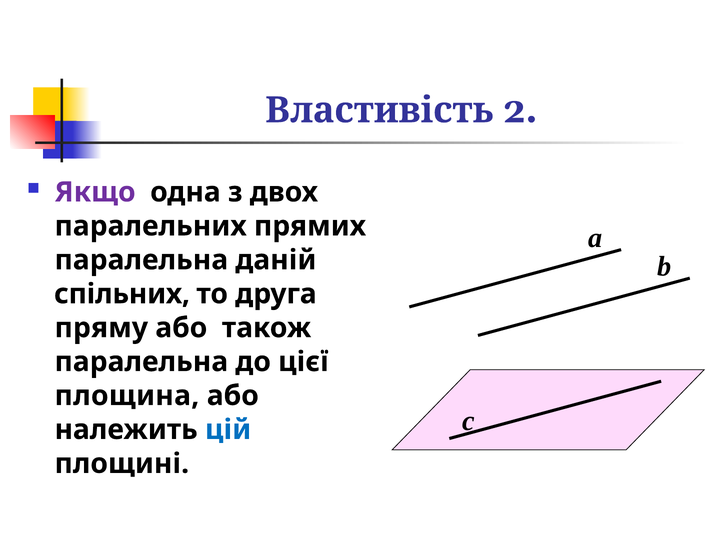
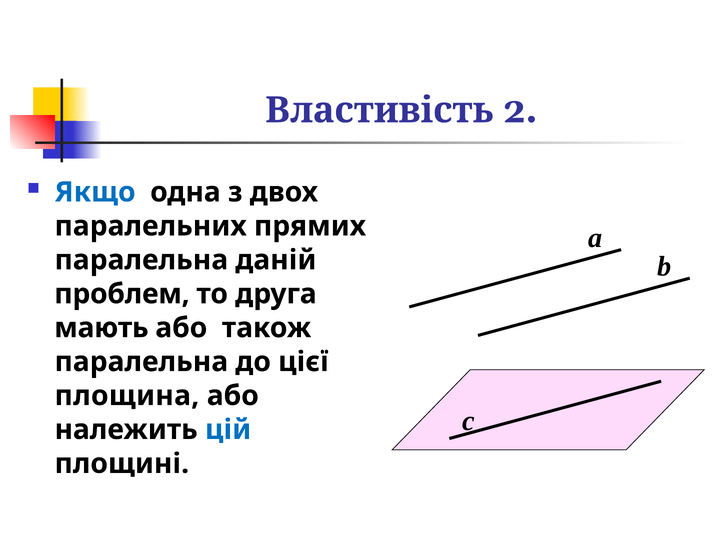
Якщо colour: purple -> blue
спільних: спільних -> проблем
пряму: пряму -> мають
